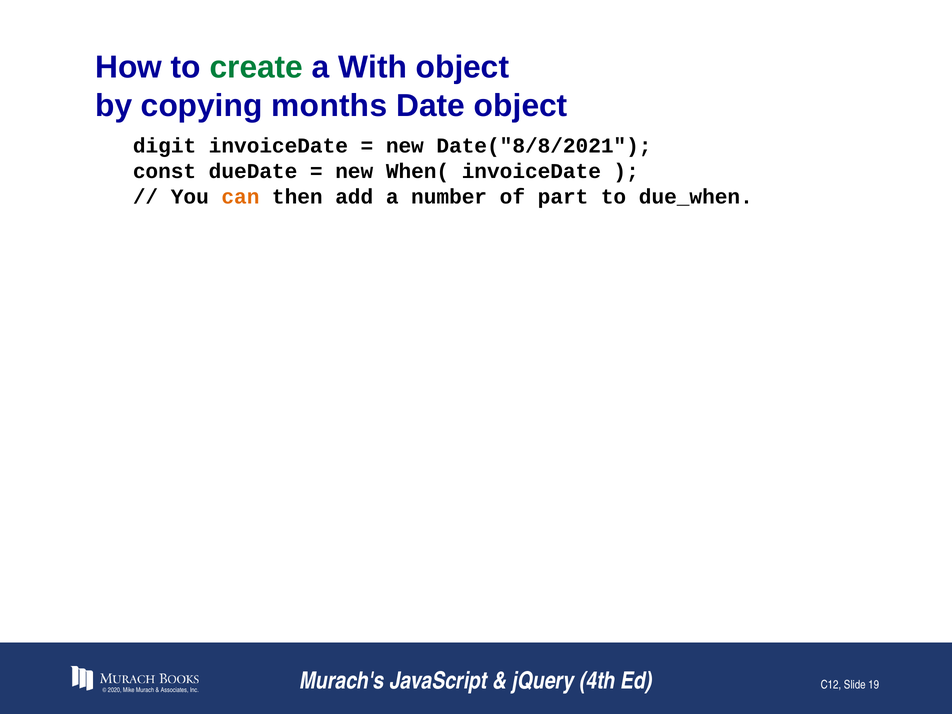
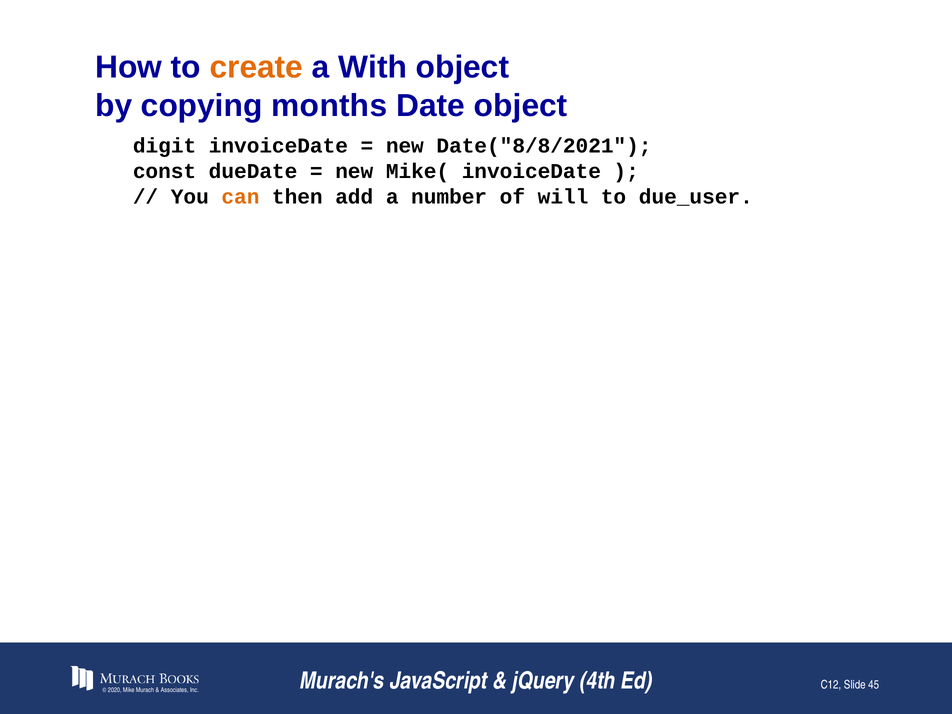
create colour: green -> orange
When(: When( -> Mike(
part: part -> will
due_when: due_when -> due_user
19: 19 -> 45
